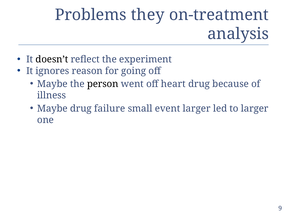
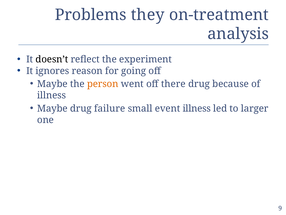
person colour: black -> orange
heart: heart -> there
event larger: larger -> illness
